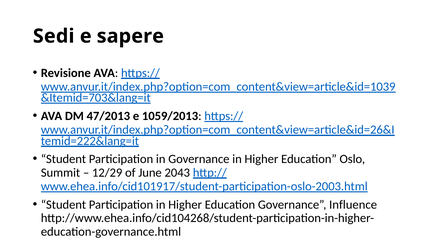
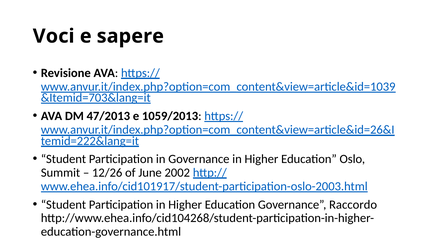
Sedi: Sedi -> Voci
12/29: 12/29 -> 12/26
2043: 2043 -> 2002
Influence: Influence -> Raccordo
